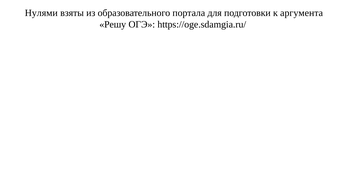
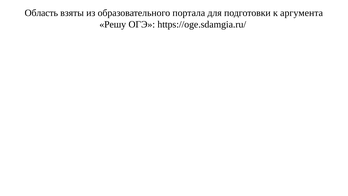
Нулями: Нулями -> Область
